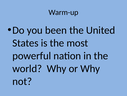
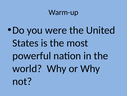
been: been -> were
